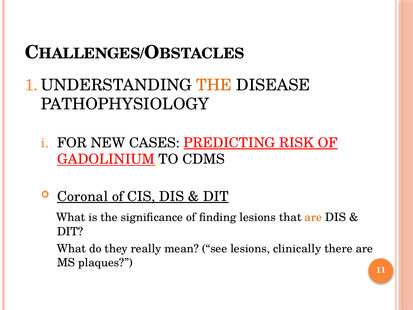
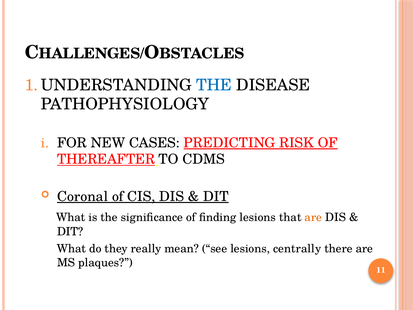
THE at (214, 85) colour: orange -> blue
GADOLINIUM: GADOLINIUM -> THEREAFTER
clinically: clinically -> centrally
